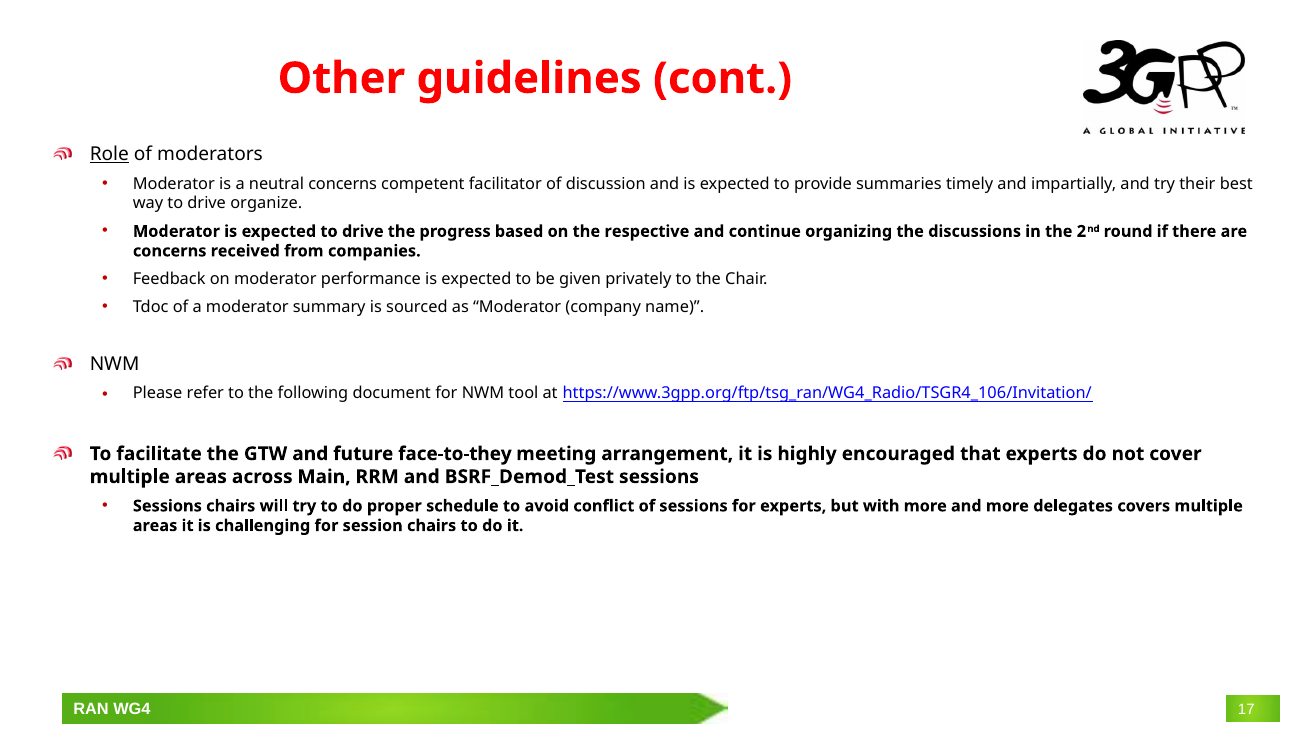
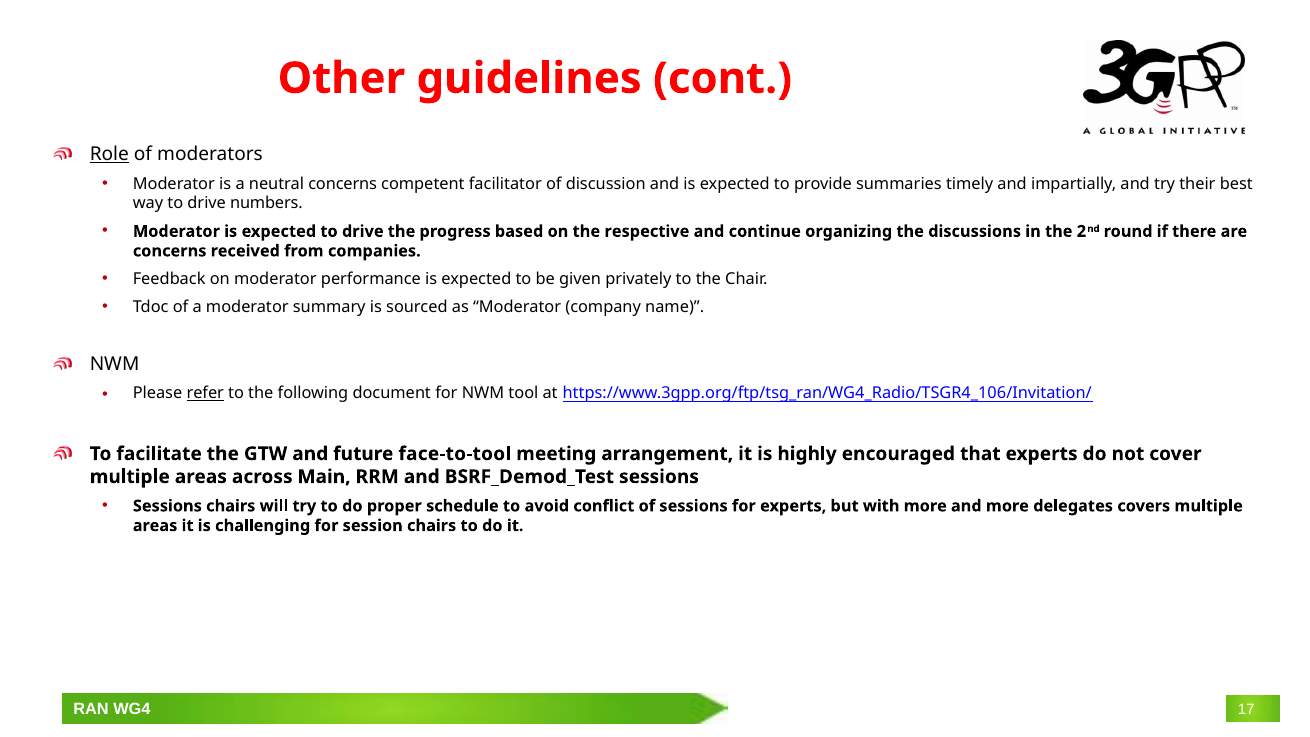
organize: organize -> numbers
refer underline: none -> present
face-to-they: face-to-they -> face-to-tool
